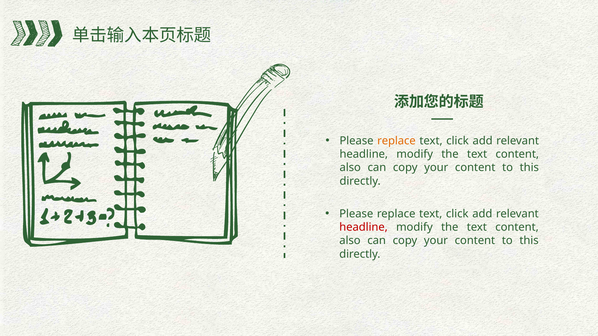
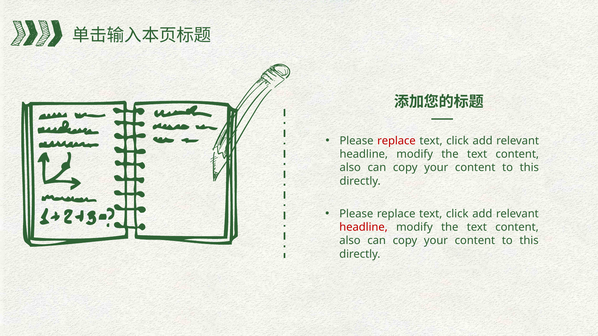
replace at (396, 141) colour: orange -> red
